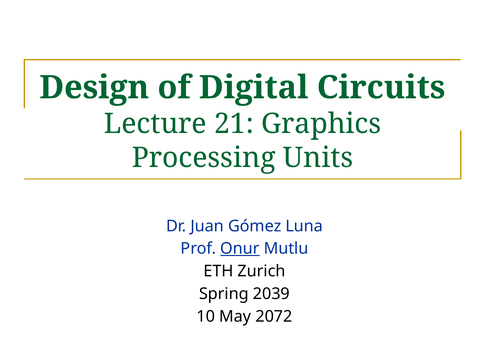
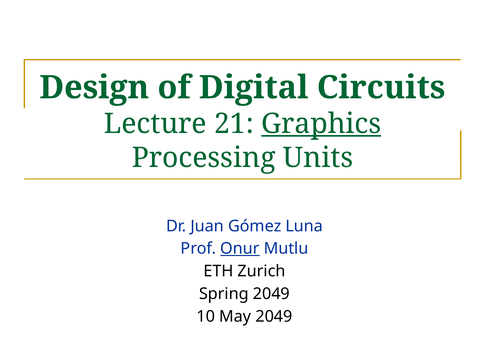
Graphics underline: none -> present
Spring 2039: 2039 -> 2049
May 2072: 2072 -> 2049
